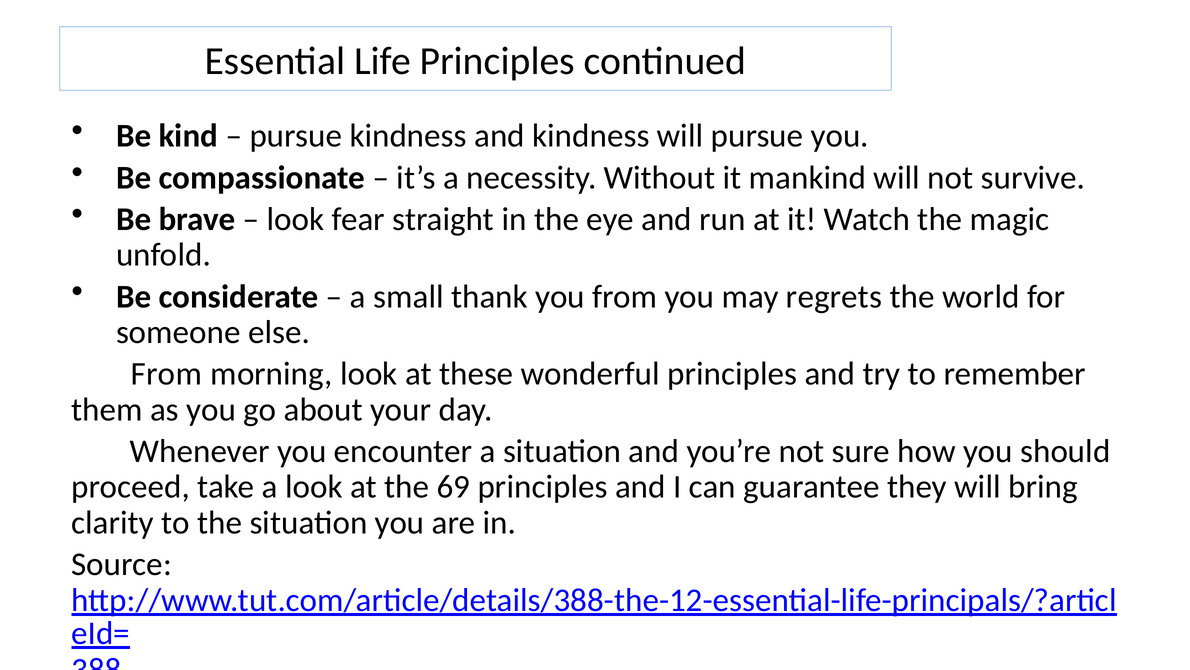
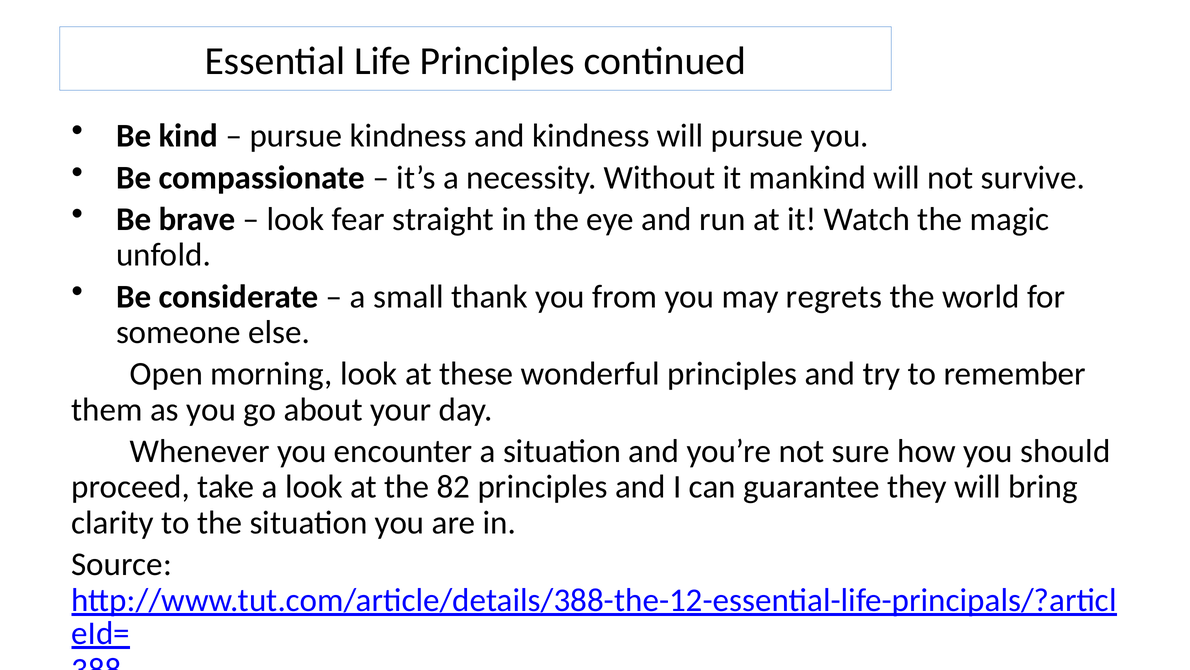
From at (166, 374): From -> Open
69: 69 -> 82
